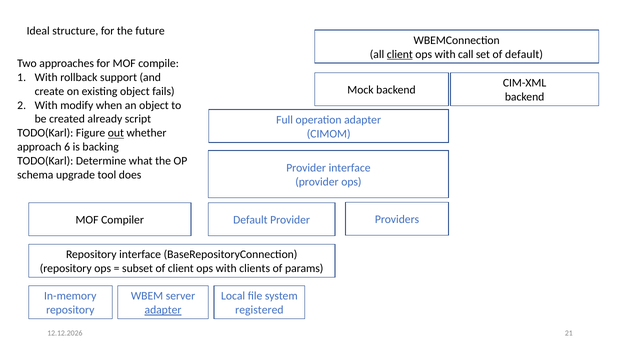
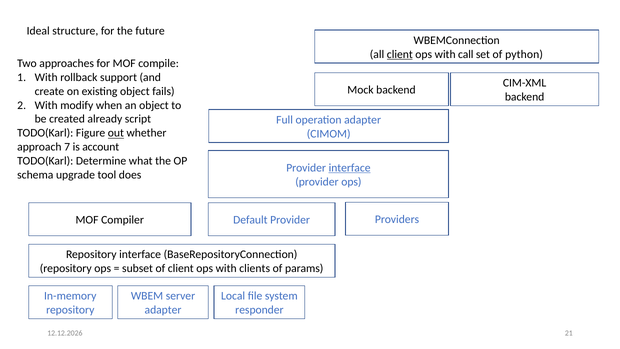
of default: default -> python
6: 6 -> 7
backing: backing -> account
interface at (350, 168) underline: none -> present
adapter at (163, 310) underline: present -> none
registered: registered -> responder
